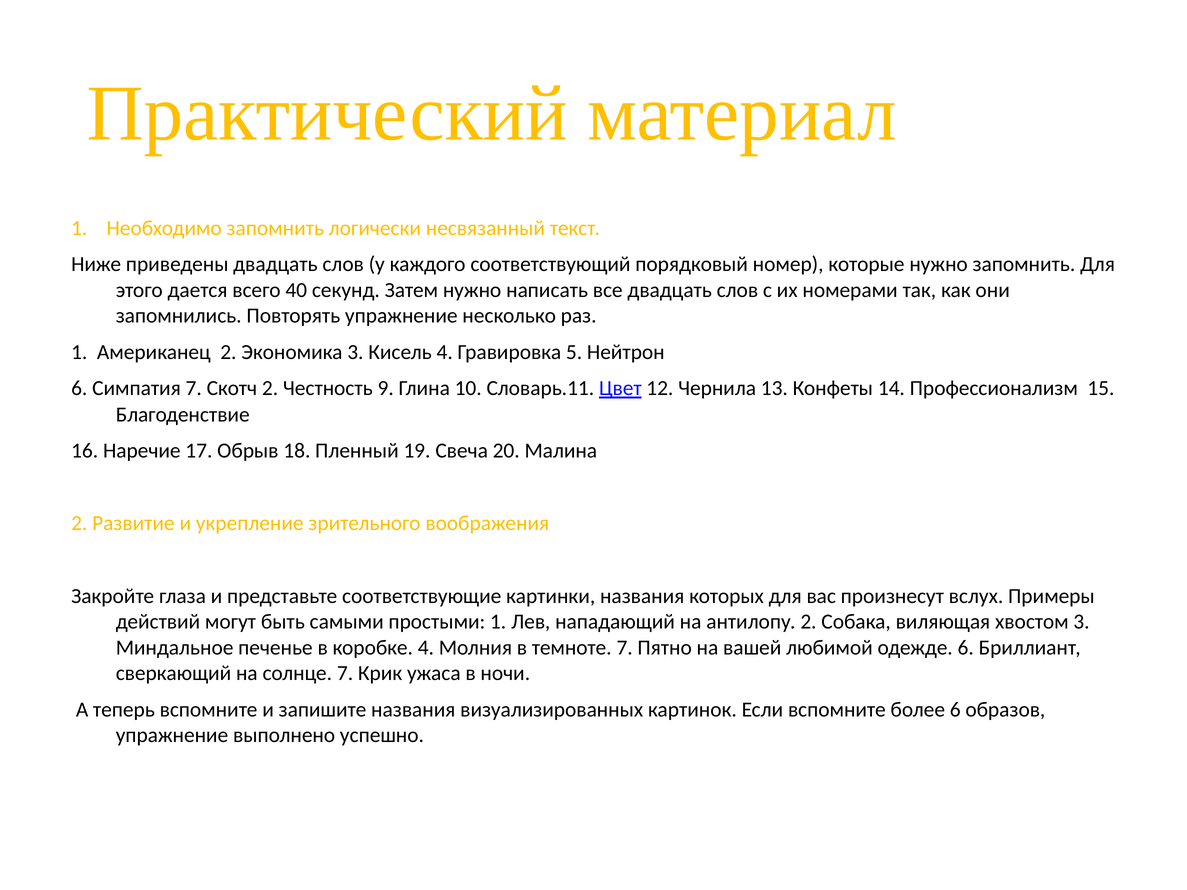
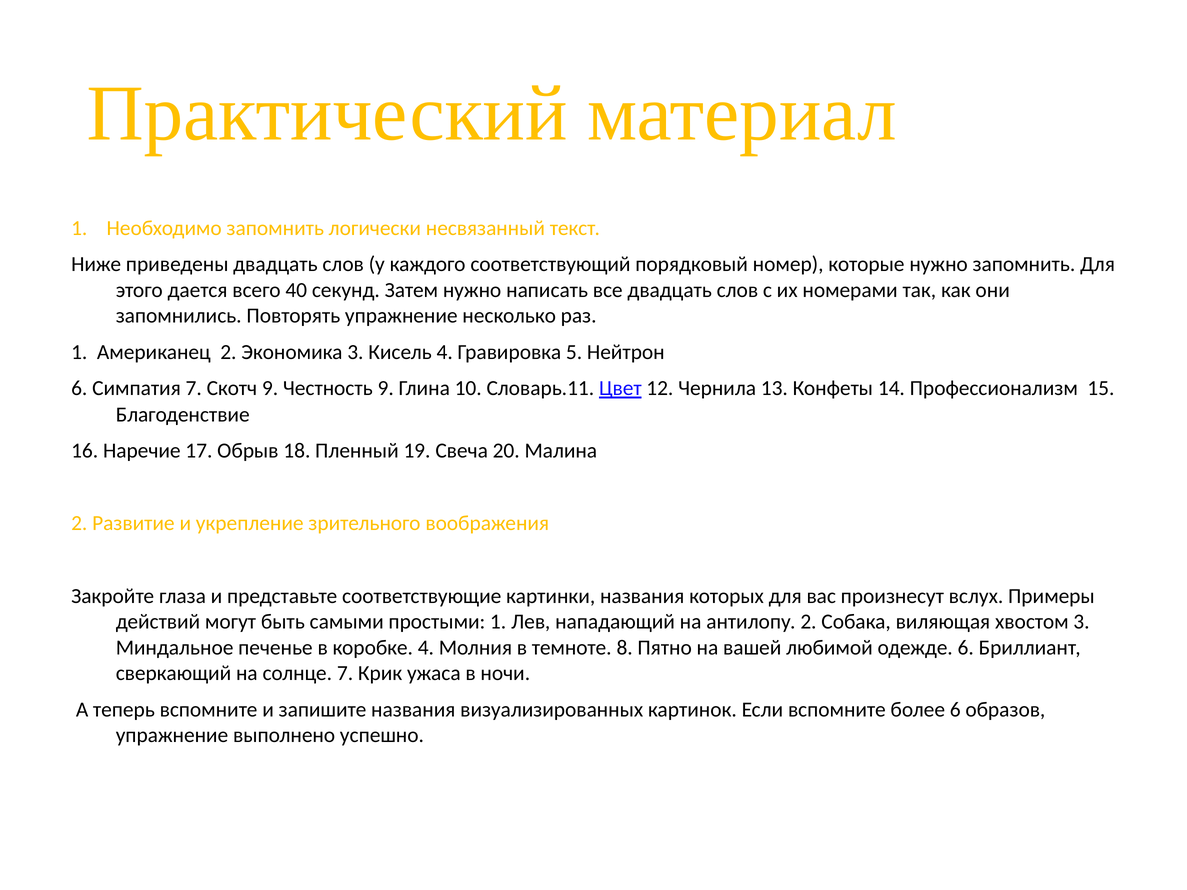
Скотч 2: 2 -> 9
темноте 7: 7 -> 8
